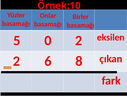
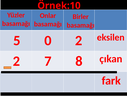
6: 6 -> 7
